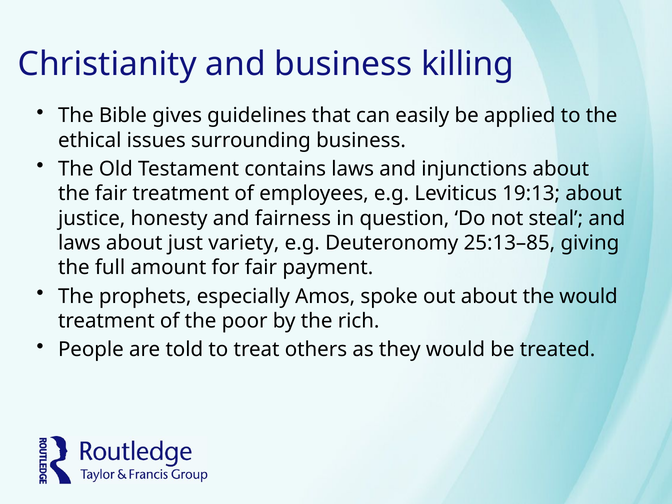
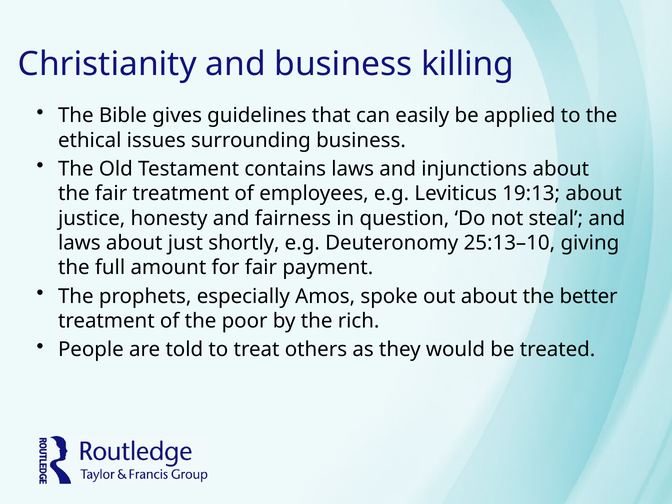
variety: variety -> shortly
25:13–85: 25:13–85 -> 25:13–10
the would: would -> better
